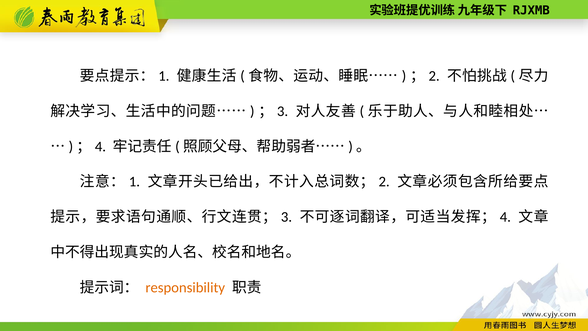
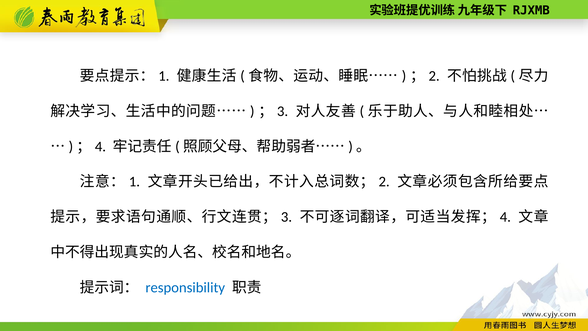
responsibility colour: orange -> blue
